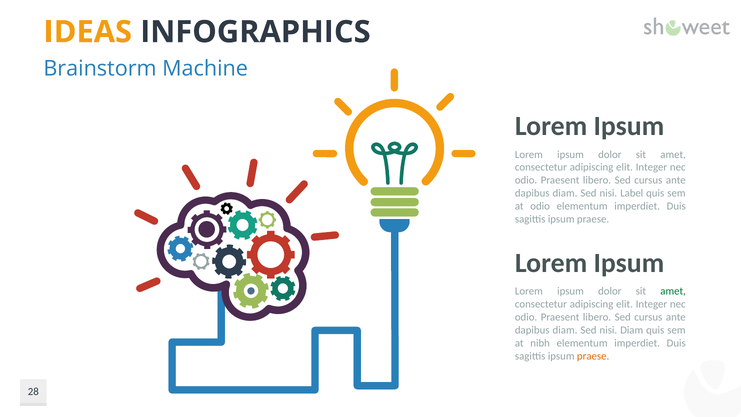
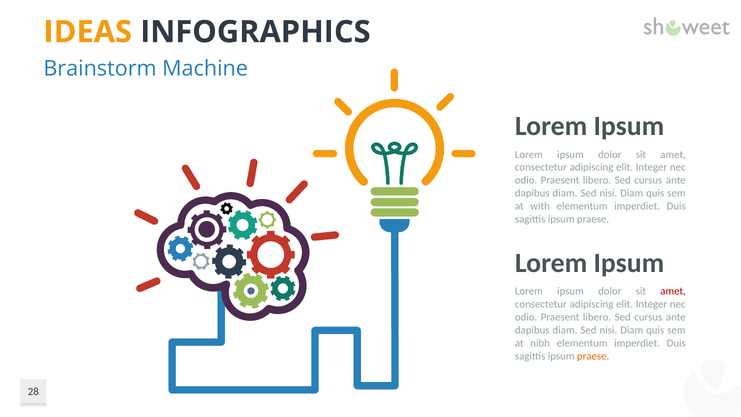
Label at (632, 193): Label -> Diam
at odio: odio -> with
amet at (673, 291) colour: green -> red
